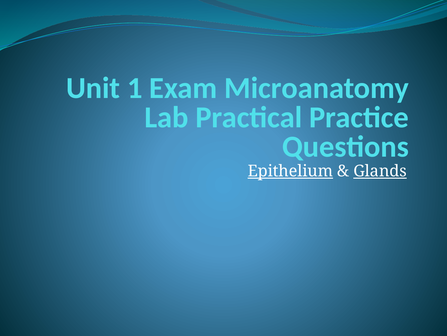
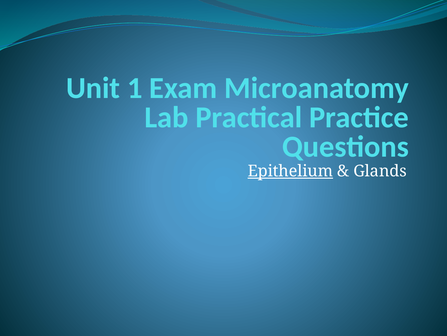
Glands underline: present -> none
